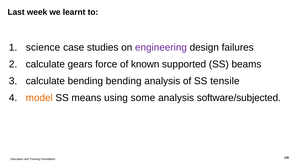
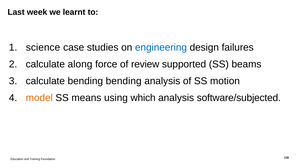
engineering colour: purple -> blue
gears: gears -> along
known: known -> review
tensile: tensile -> motion
some: some -> which
